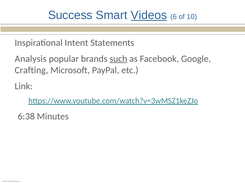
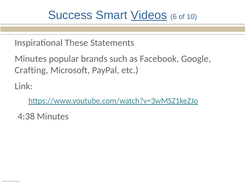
Intent: Intent -> These
Analysis at (31, 59): Analysis -> Minutes
such underline: present -> none
6:38: 6:38 -> 4:38
